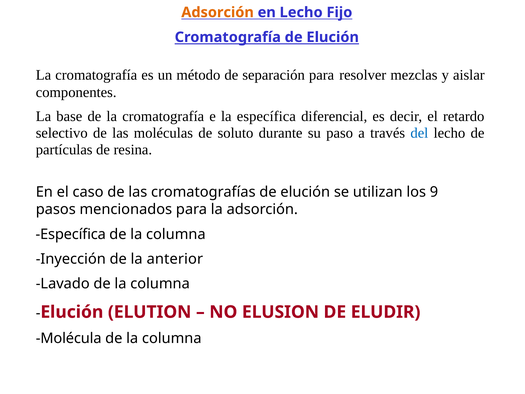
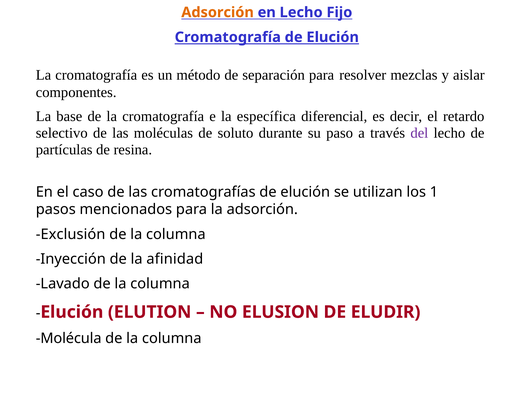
del colour: blue -> purple
9: 9 -> 1
Específica at (71, 234): Específica -> Exclusión
anterior: anterior -> afinidad
